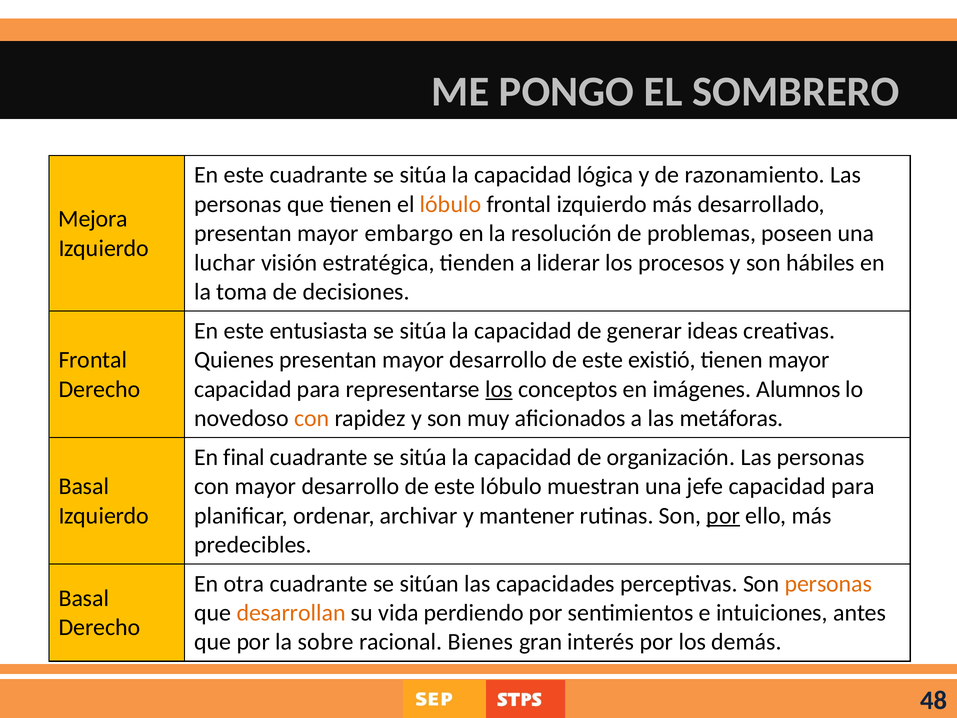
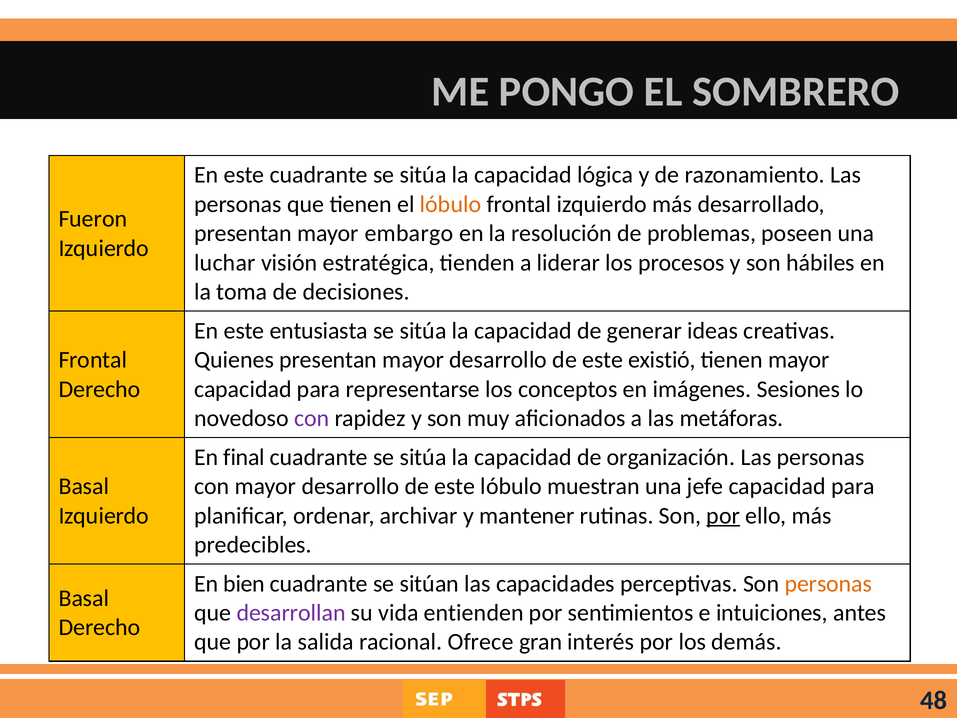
Mejora: Mejora -> Fueron
los at (499, 389) underline: present -> none
Alumnos: Alumnos -> Sesiones
con at (312, 418) colour: orange -> purple
otra: otra -> bien
desarrollan colour: orange -> purple
perdiendo: perdiendo -> entienden
sobre: sobre -> salida
Bienes: Bienes -> Ofrece
